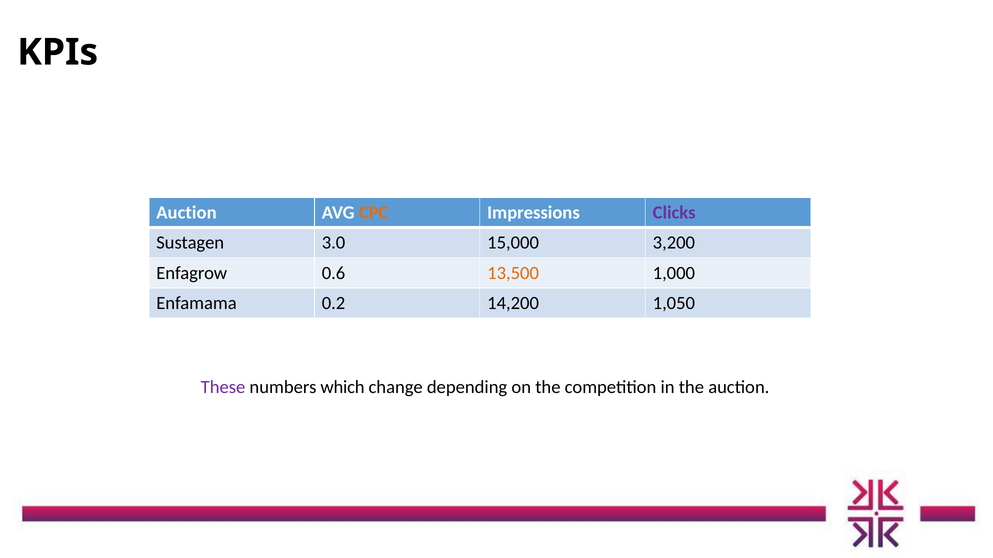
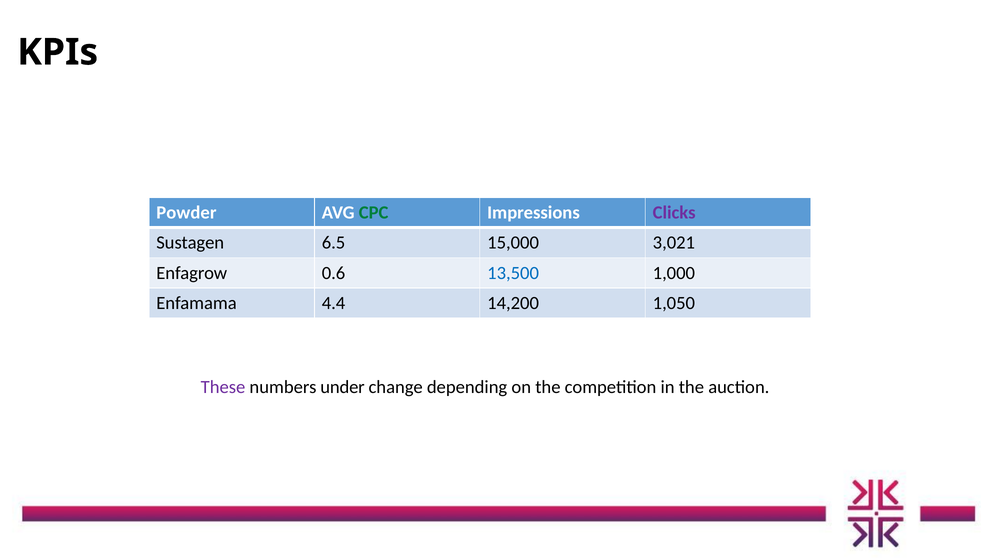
Auction at (186, 213): Auction -> Powder
CPC colour: orange -> green
3.0: 3.0 -> 6.5
3,200: 3,200 -> 3,021
13,500 colour: orange -> blue
0.2: 0.2 -> 4.4
which: which -> under
